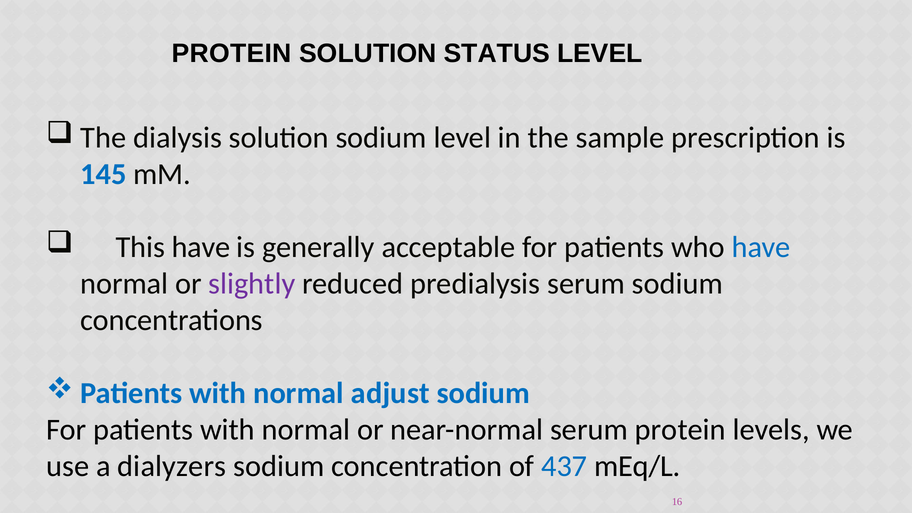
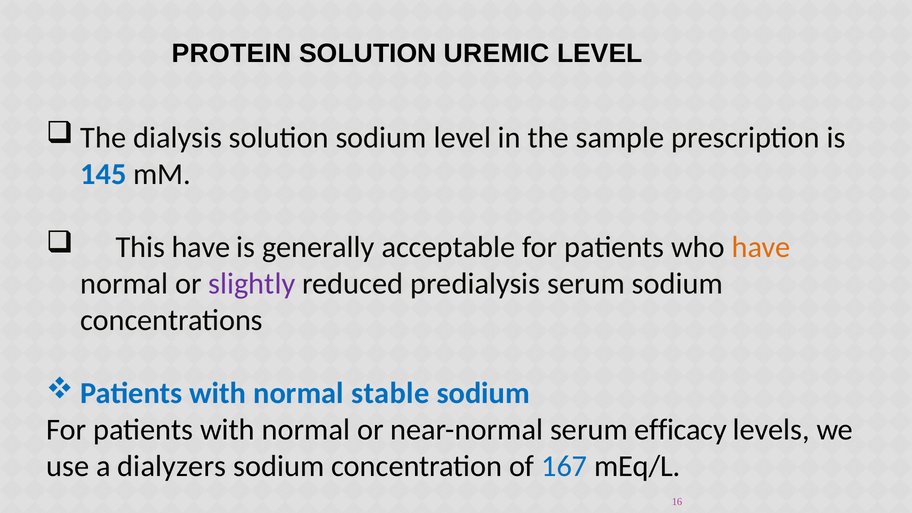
STATUS: STATUS -> UREMIC
have at (761, 247) colour: blue -> orange
adjust: adjust -> stable
serum protein: protein -> efficacy
437: 437 -> 167
